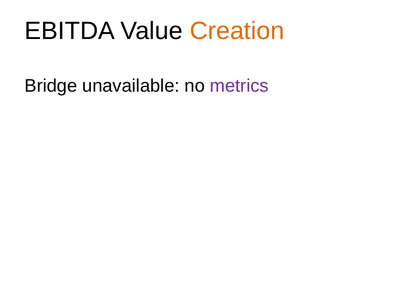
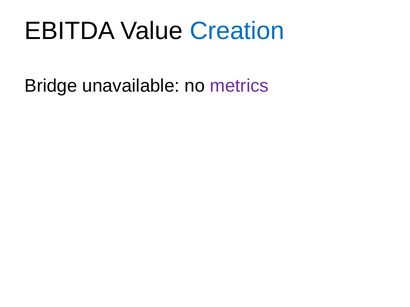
Creation colour: orange -> blue
